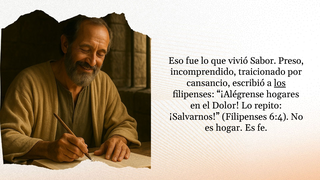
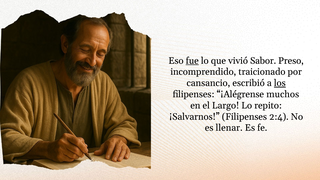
fue underline: none -> present
hogares: hogares -> muchos
Dolor: Dolor -> Largo
6:4: 6:4 -> 2:4
hogar: hogar -> llenar
